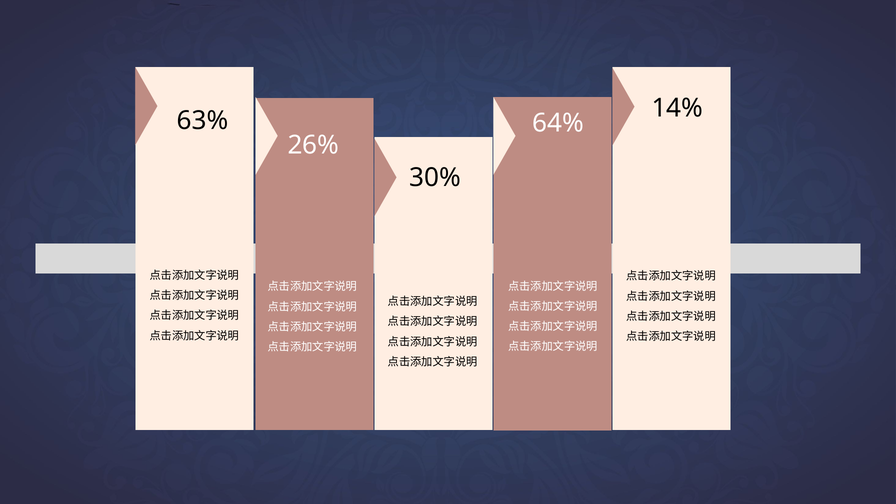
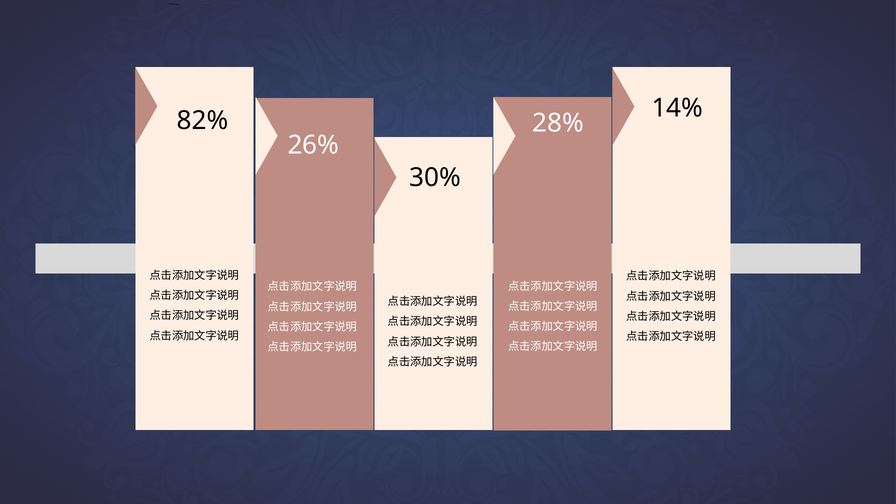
63%: 63% -> 82%
64%: 64% -> 28%
